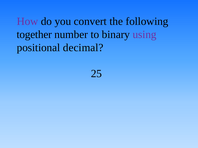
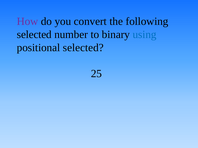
together at (34, 35): together -> selected
using colour: purple -> blue
positional decimal: decimal -> selected
